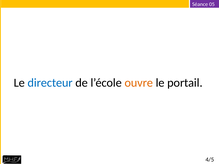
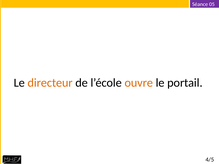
directeur colour: blue -> orange
